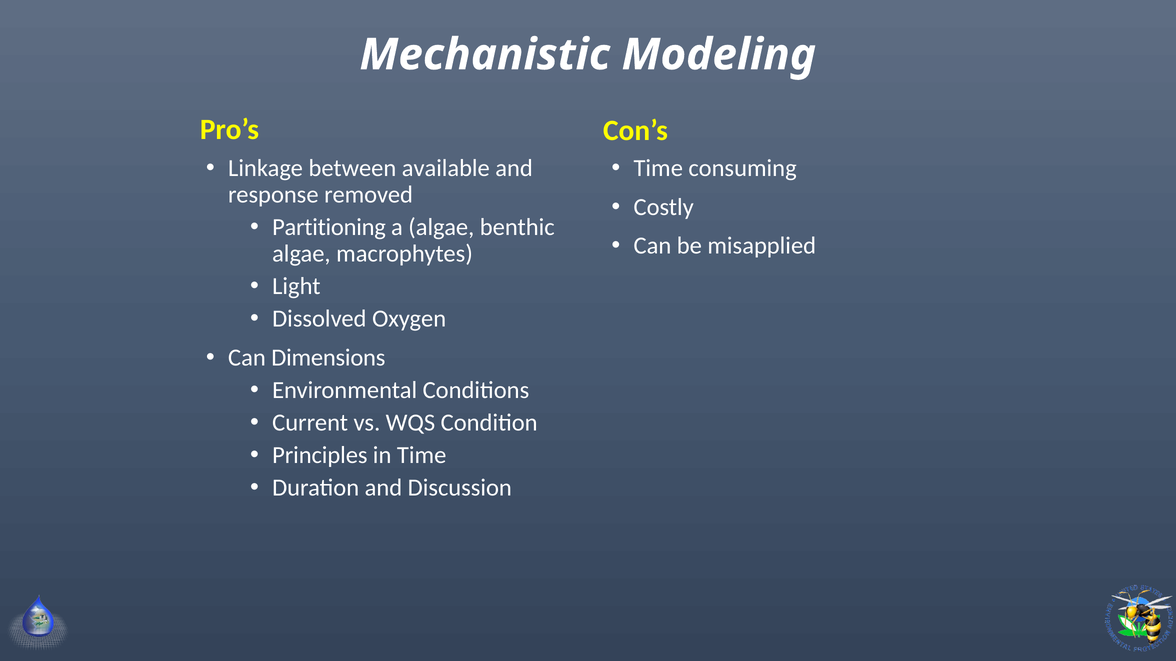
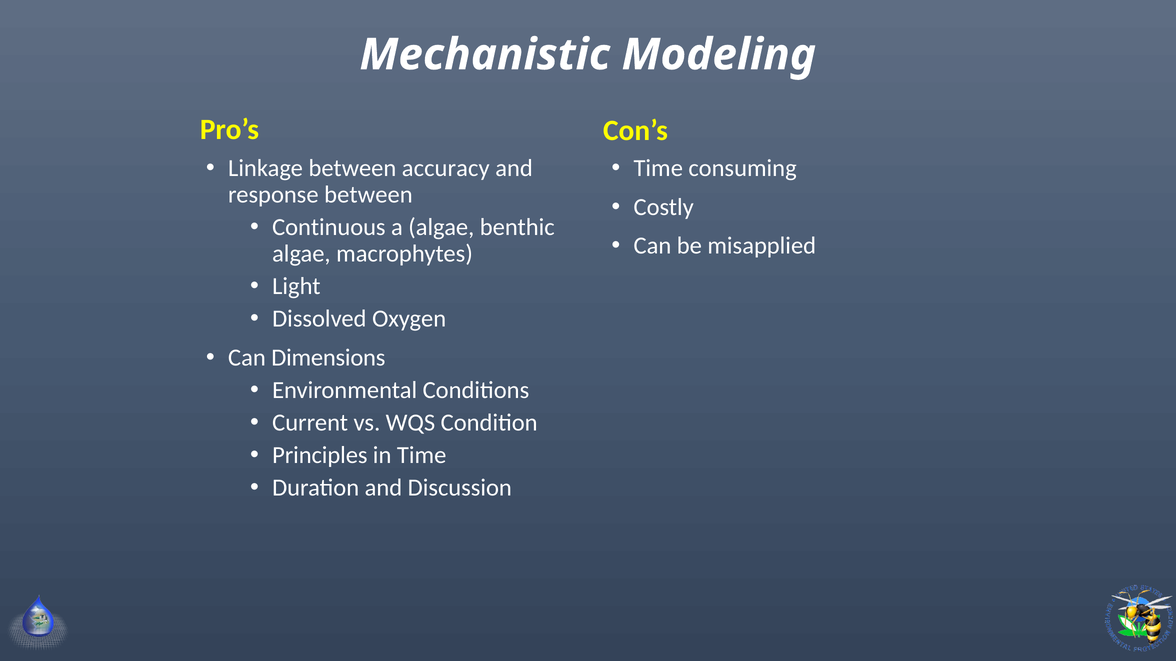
available: available -> accuracy
response removed: removed -> between
Partitioning: Partitioning -> Continuous
